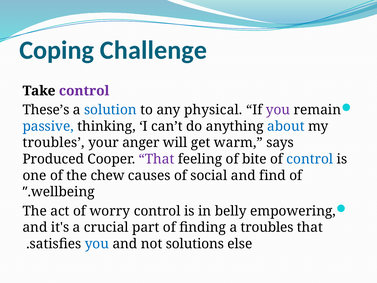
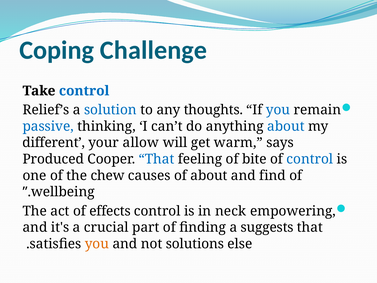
control at (84, 91) colour: purple -> blue
These’s: These’s -> Relief’s
physical: physical -> thoughts
you at (278, 110) colour: purple -> blue
troubles at (54, 143): troubles -> different
anger: anger -> allow
That at (157, 159) colour: purple -> blue
of social: social -> about
worry: worry -> effects
belly: belly -> neck
a troubles: troubles -> suggests
you at (97, 244) colour: blue -> orange
